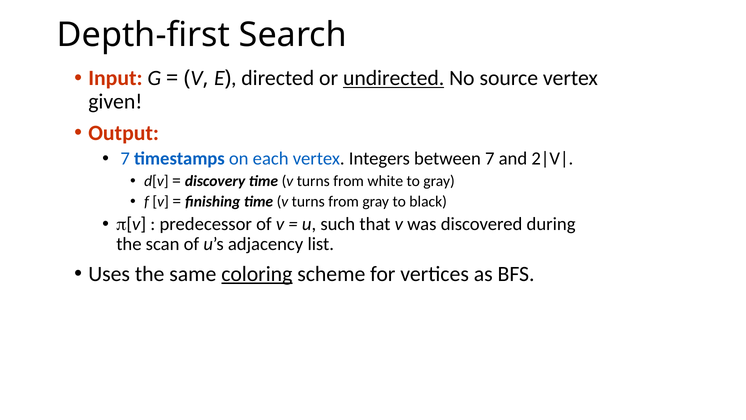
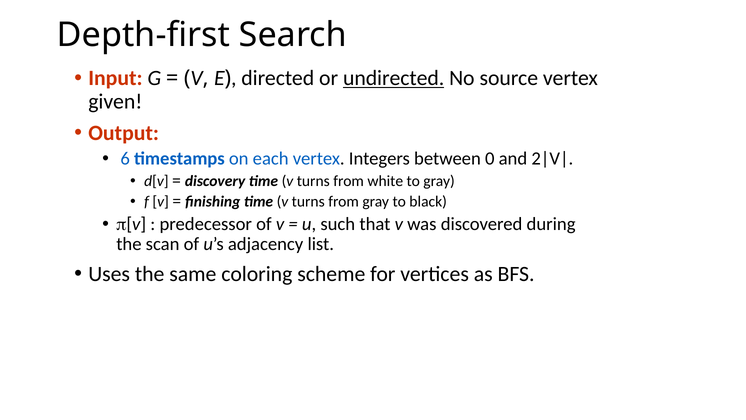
7 at (125, 159): 7 -> 6
between 7: 7 -> 0
coloring underline: present -> none
